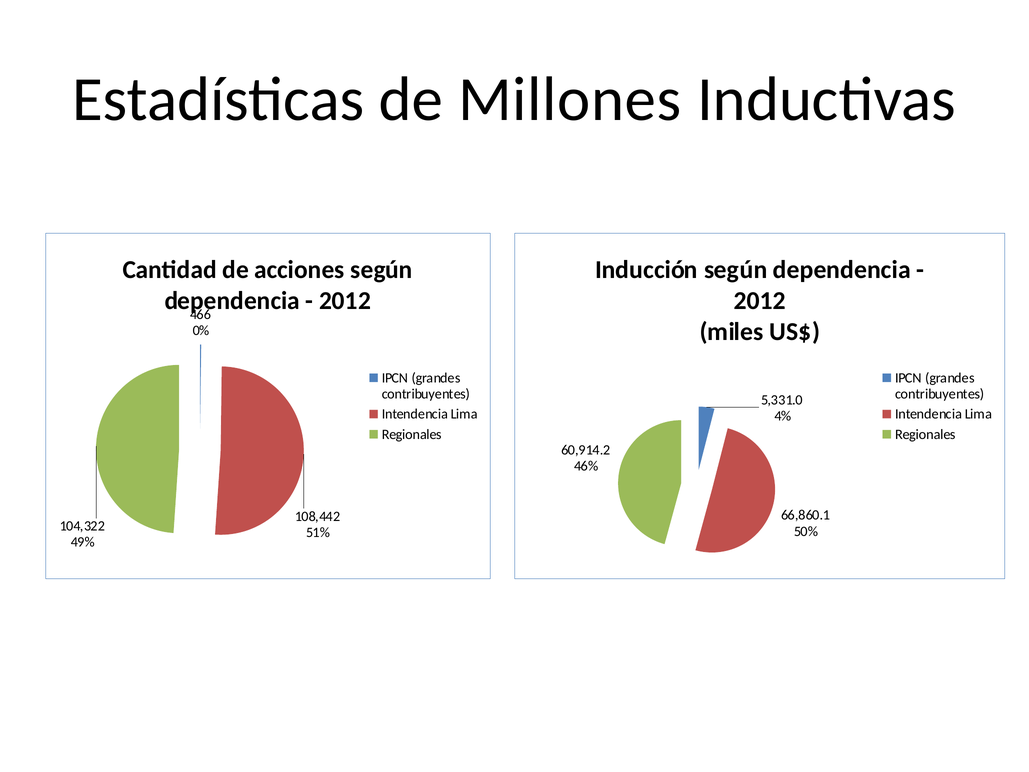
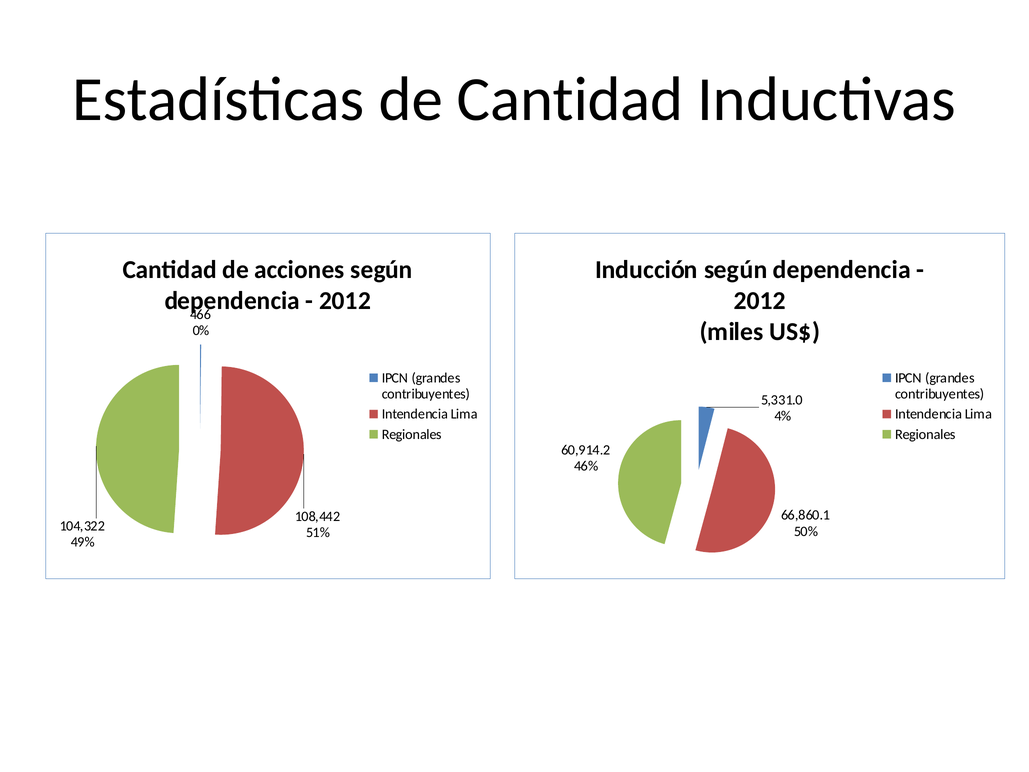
de Millones: Millones -> Cantidad
